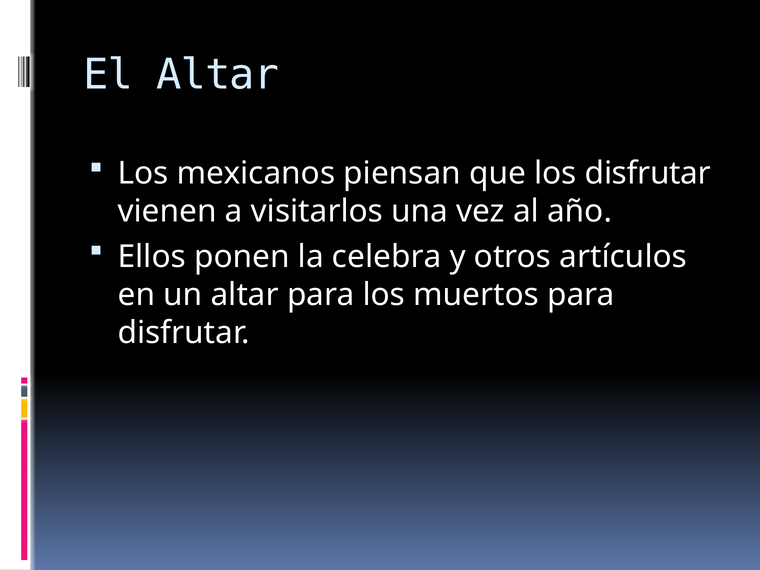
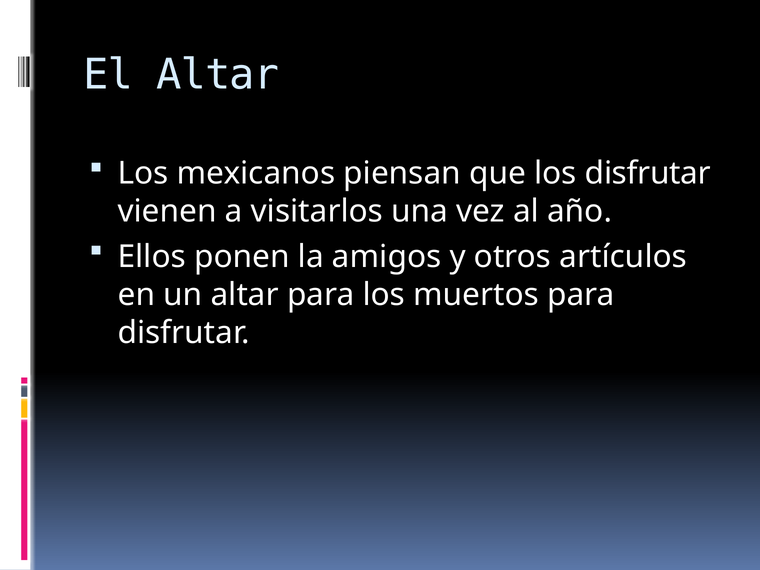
celebra: celebra -> amigos
